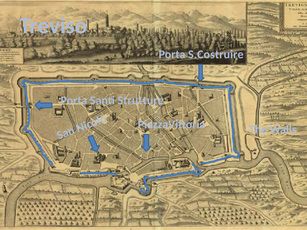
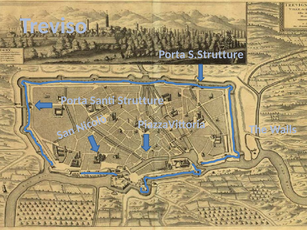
S.Costruire: S.Costruire -> S.Strutture
